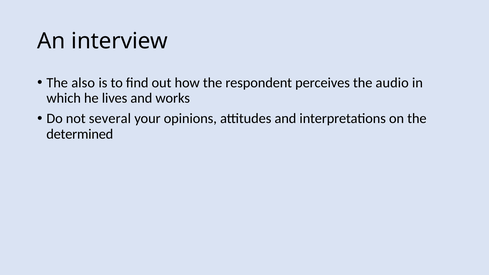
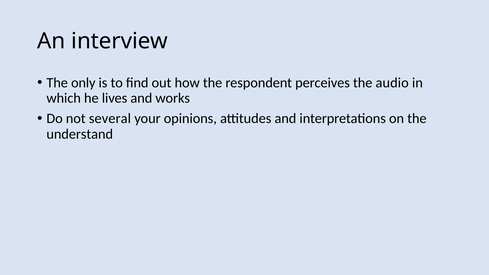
also: also -> only
determined: determined -> understand
